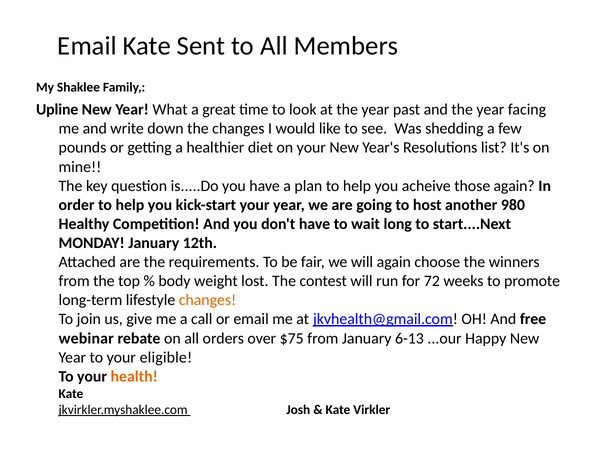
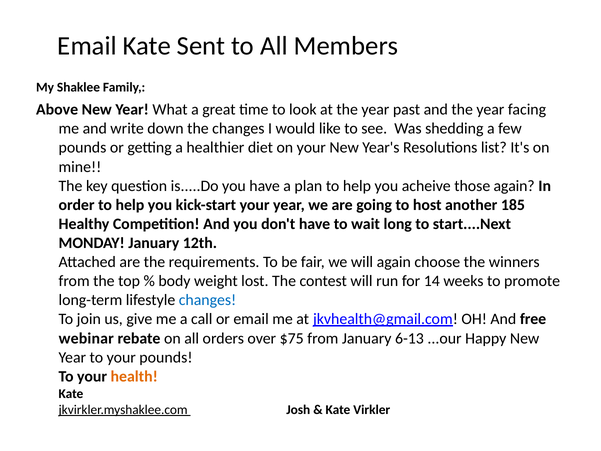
Upline: Upline -> Above
980: 980 -> 185
72: 72 -> 14
changes at (208, 300) colour: orange -> blue
your eligible: eligible -> pounds
